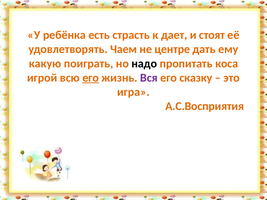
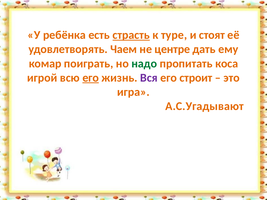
страсть underline: none -> present
дает: дает -> туре
какую: какую -> комар
надо colour: black -> green
сказку: сказку -> строит
А.С.Восприятия: А.С.Восприятия -> А.С.Угадывают
